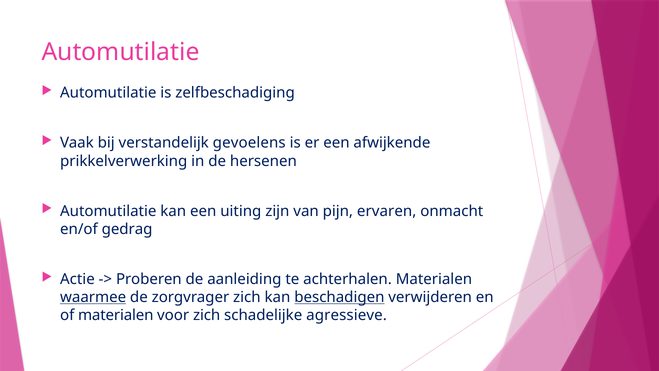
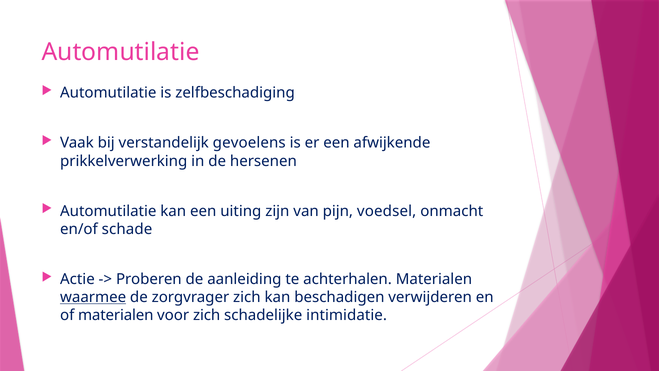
ervaren: ervaren -> voedsel
gedrag: gedrag -> schade
beschadigen underline: present -> none
agressieve: agressieve -> intimidatie
